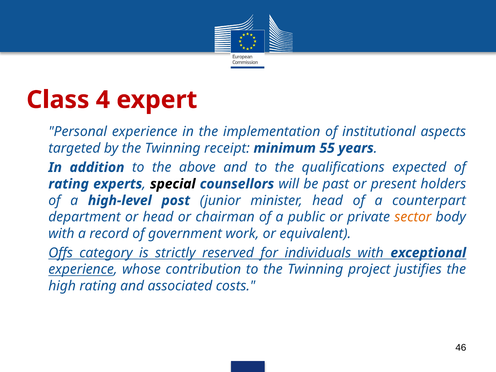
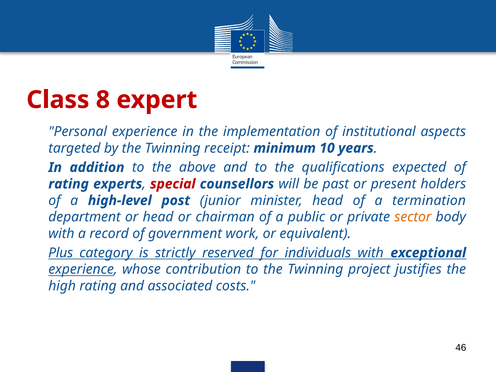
4: 4 -> 8
55: 55 -> 10
special colour: black -> red
counterpart: counterpart -> termination
Offs: Offs -> Plus
